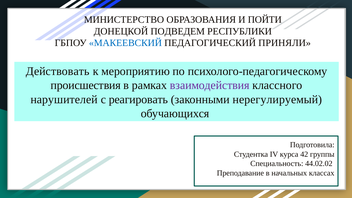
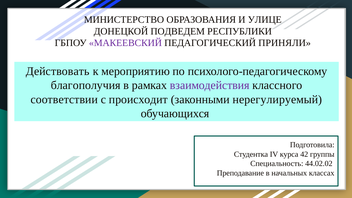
ПОЙТИ: ПОЙТИ -> УЛИЦЕ
МАКЕЕВСКИЙ colour: blue -> purple
происшествия: происшествия -> благополучия
нарушителей: нарушителей -> соответствии
реагировать: реагировать -> происходит
